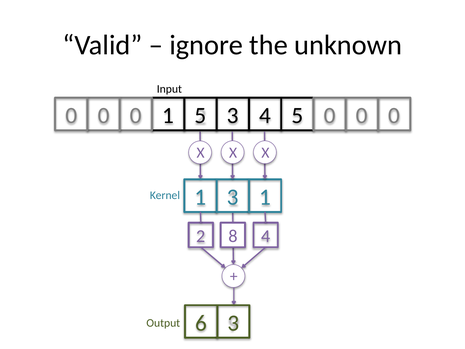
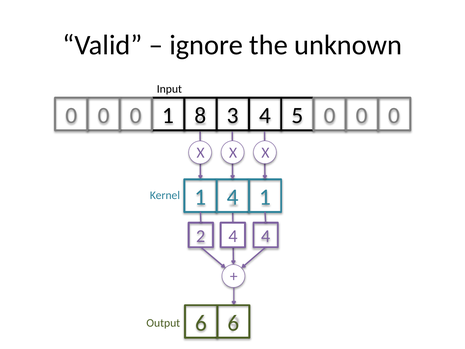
1 5: 5 -> 8
1 3: 3 -> 4
2 8: 8 -> 4
6 3: 3 -> 6
